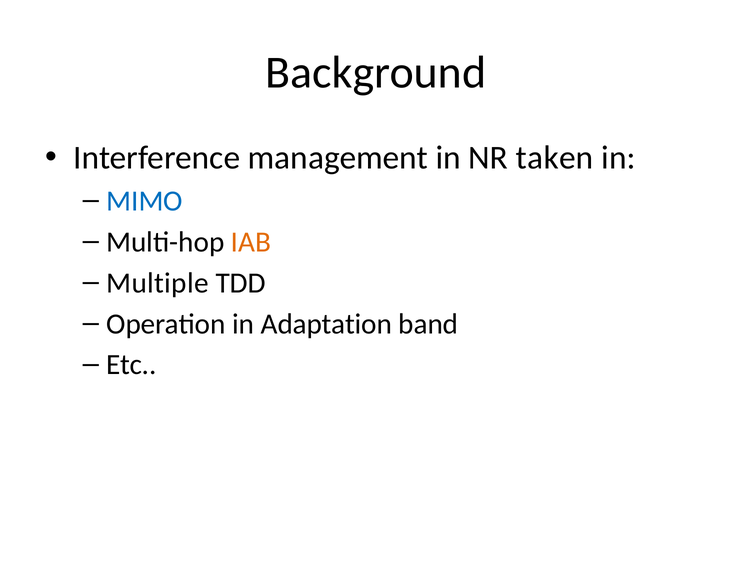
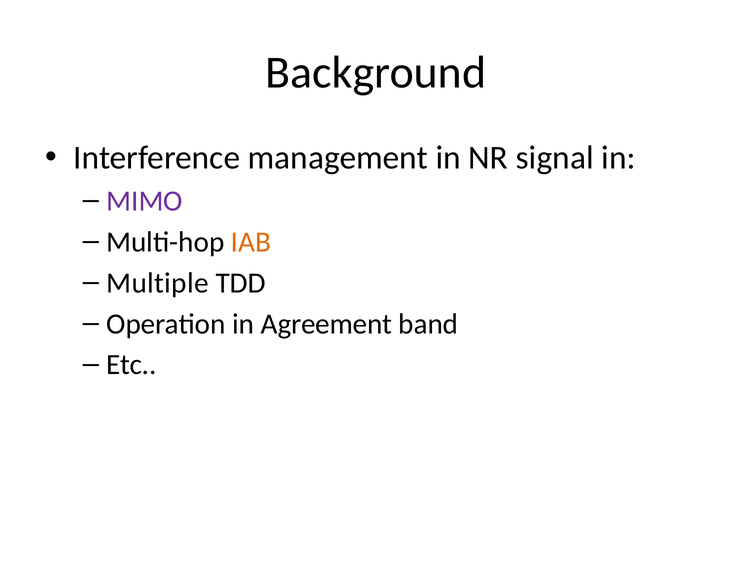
taken: taken -> signal
MIMO colour: blue -> purple
Adaptation: Adaptation -> Agreement
